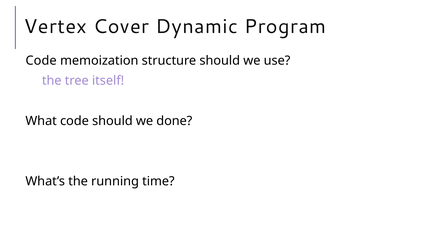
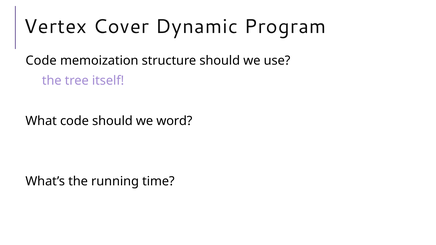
done: done -> word
